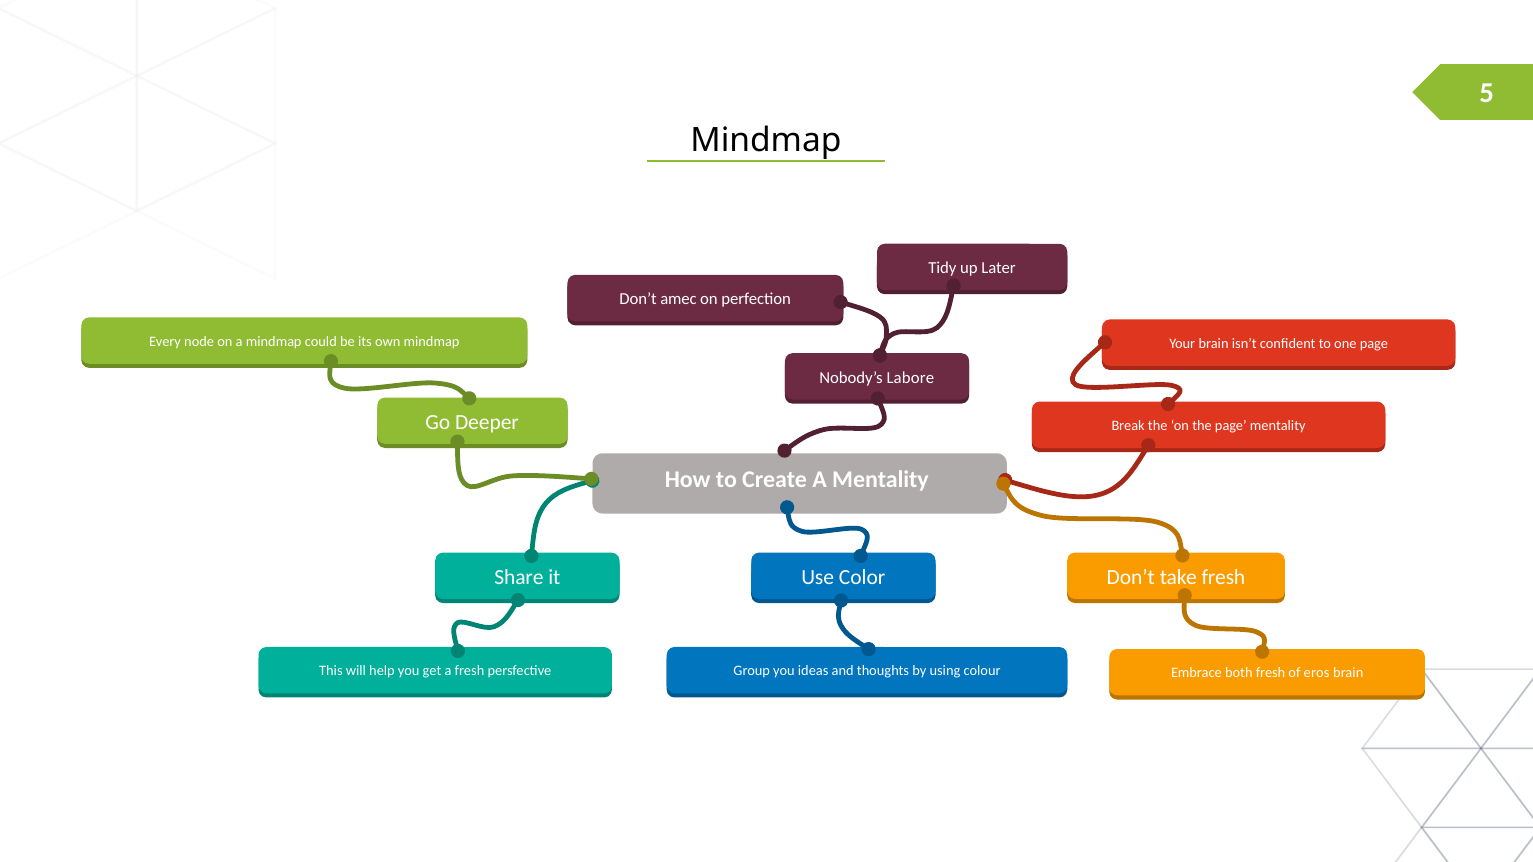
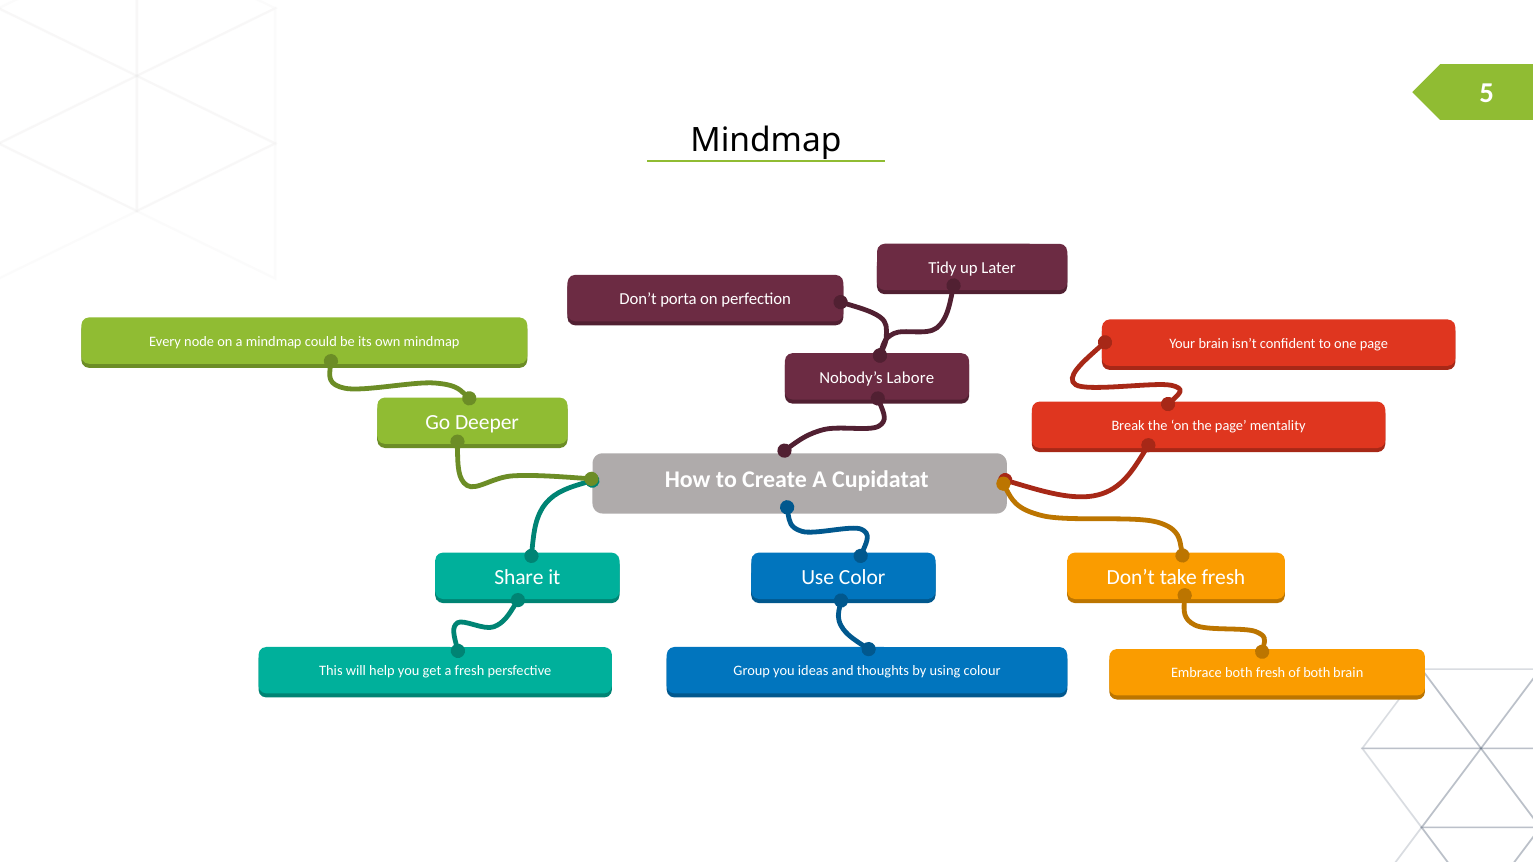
amec: amec -> porta
A Mentality: Mentality -> Cupidatat
of eros: eros -> both
